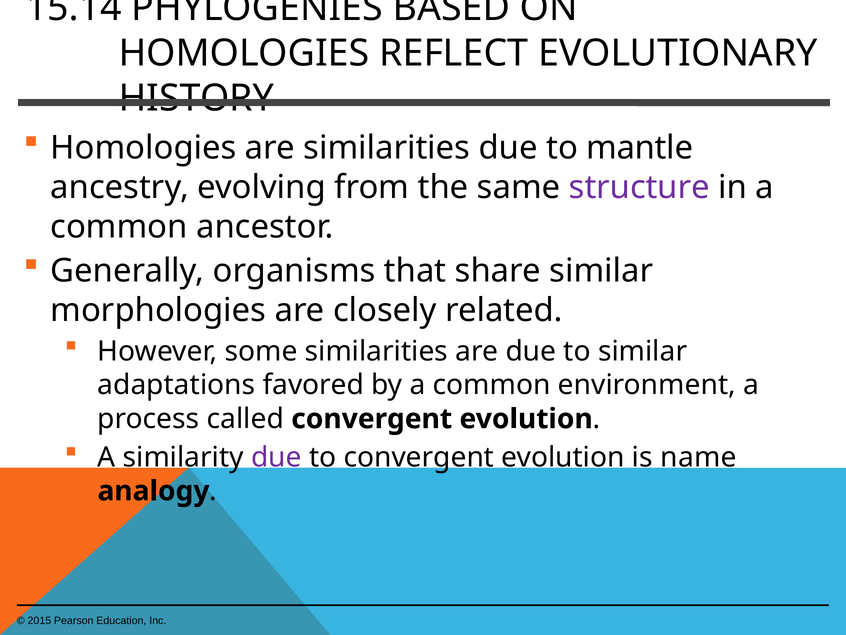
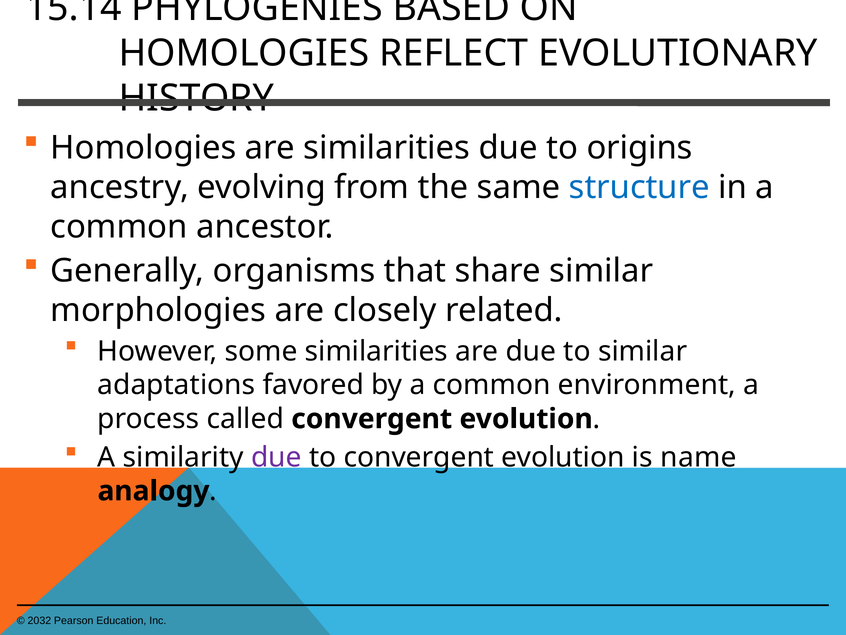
mantle: mantle -> origins
structure colour: purple -> blue
2015: 2015 -> 2032
